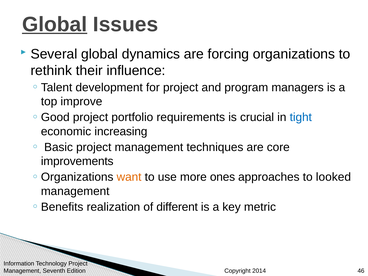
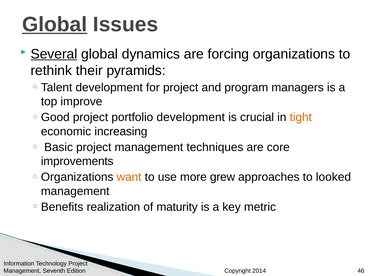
Several underline: none -> present
influence: influence -> pyramids
portfolio requirements: requirements -> development
tight colour: blue -> orange
ones: ones -> grew
different: different -> maturity
